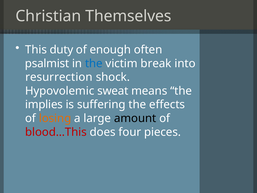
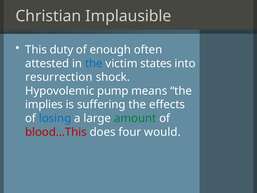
Themselves: Themselves -> Implausible
psalmist: psalmist -> attested
break: break -> states
sweat: sweat -> pump
losing colour: orange -> blue
amount colour: black -> green
pieces: pieces -> would
